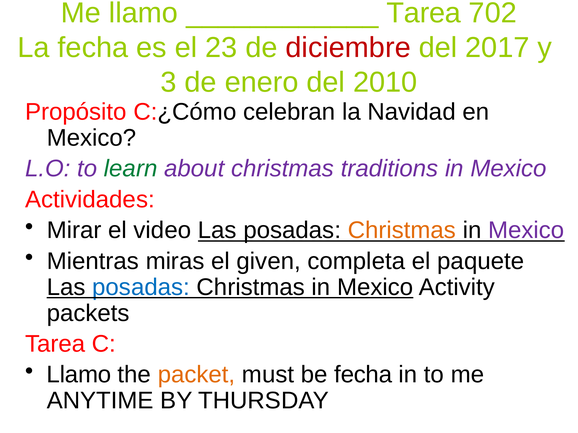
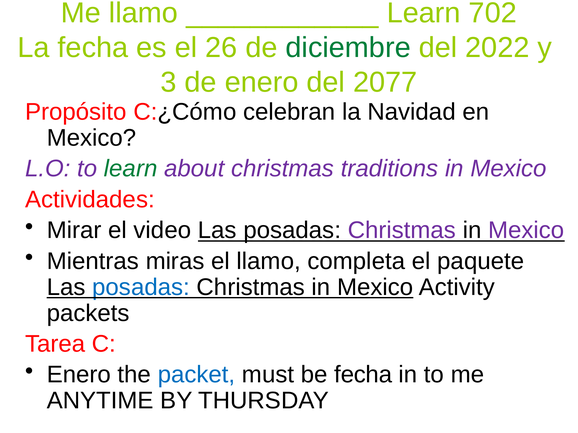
Tarea at (424, 13): Tarea -> Learn
23: 23 -> 26
diciembre colour: red -> green
2017: 2017 -> 2022
2010: 2010 -> 2077
Christmas at (402, 231) colour: orange -> purple
el given: given -> llamo
Llamo at (79, 375): Llamo -> Enero
packet colour: orange -> blue
